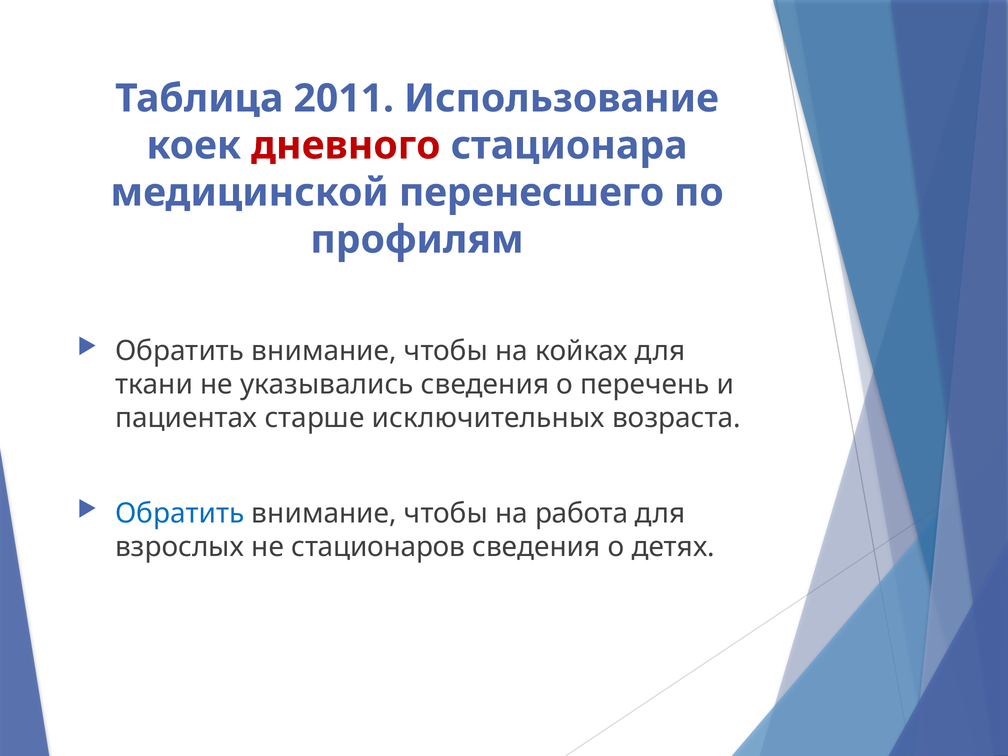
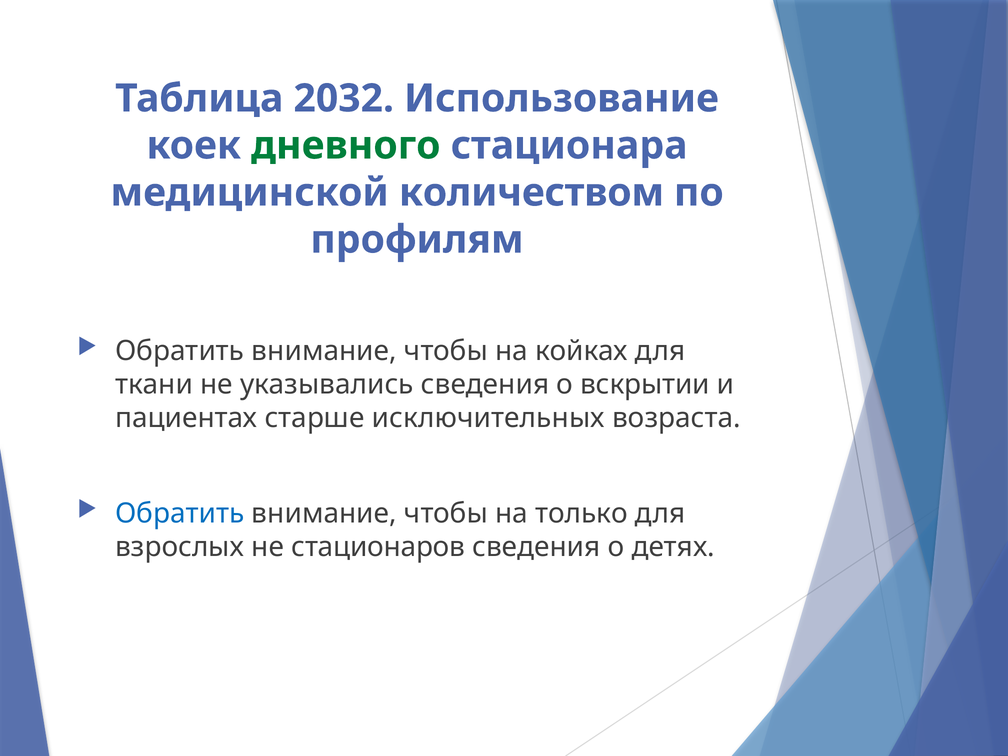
2011: 2011 -> 2032
дневного colour: red -> green
перенесшего: перенесшего -> количеством
перечень: перечень -> вскрытии
работа: работа -> только
